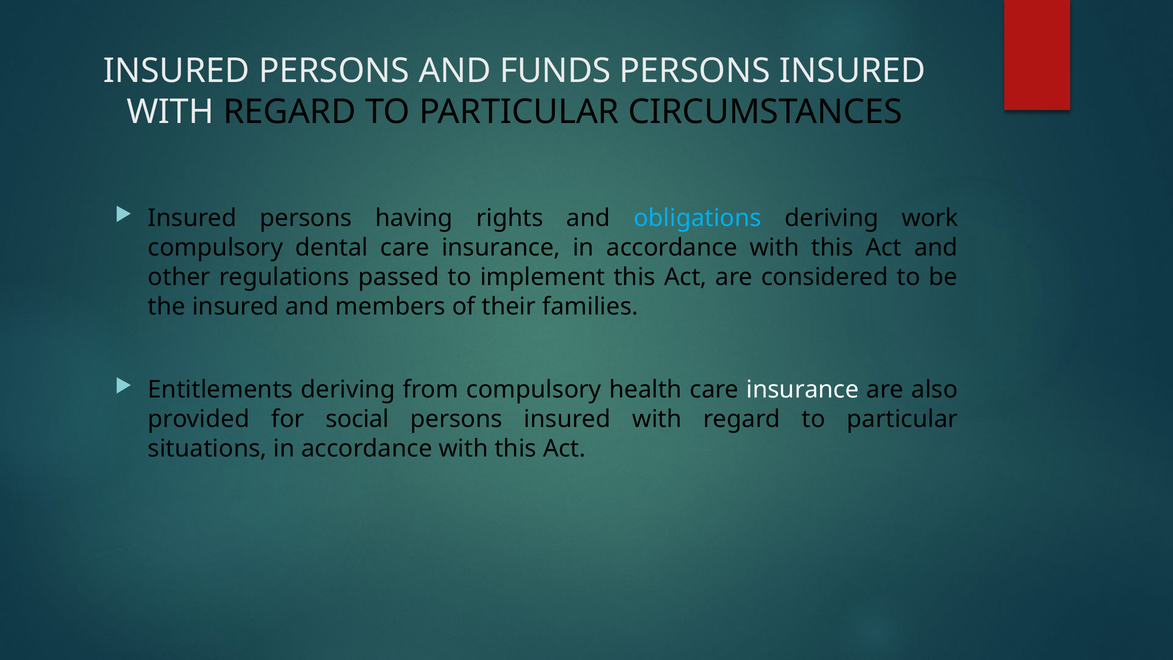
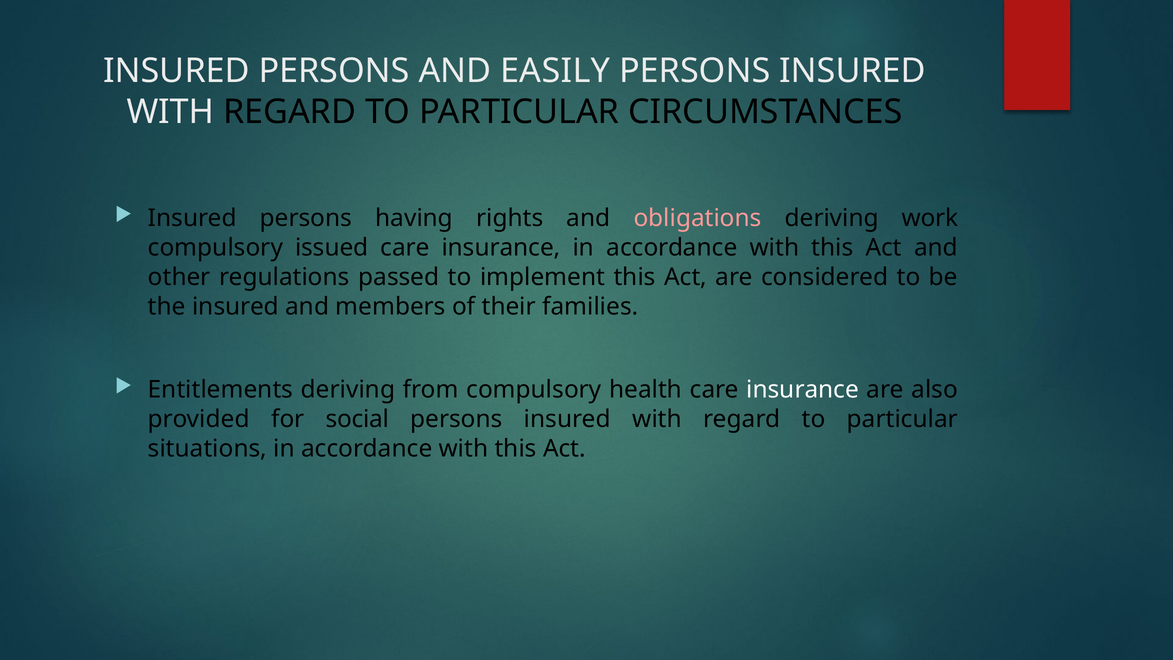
FUNDS: FUNDS -> EASILY
obligations colour: light blue -> pink
dental: dental -> issued
